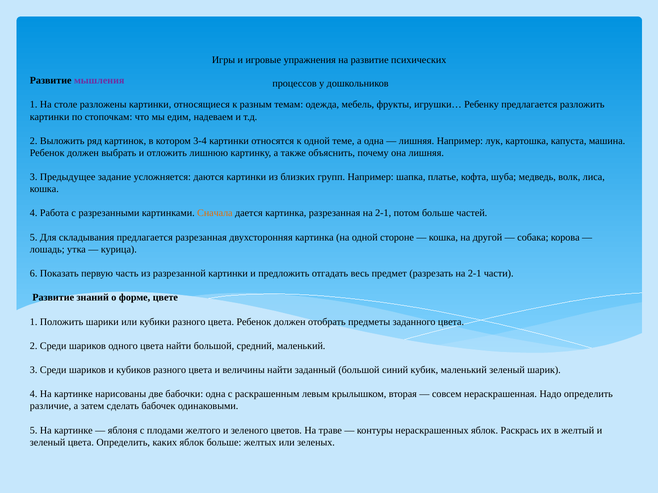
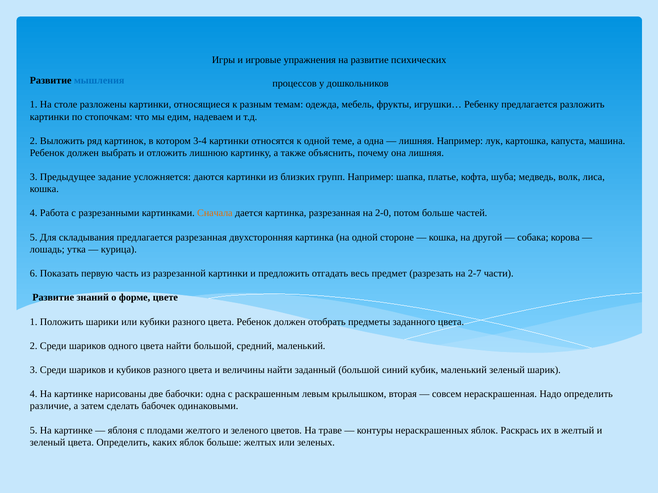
мышления colour: purple -> blue
разрезанная на 2-1: 2-1 -> 2-0
разрезать на 2-1: 2-1 -> 2-7
